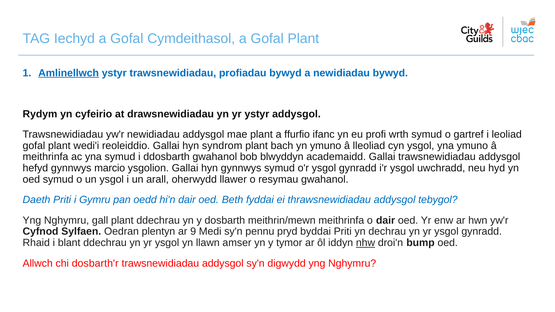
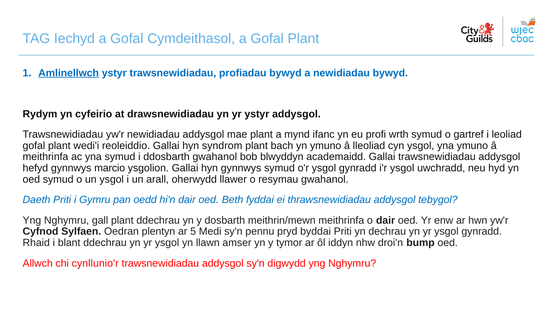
ffurfio: ffurfio -> mynd
9: 9 -> 5
nhw underline: present -> none
dosbarth'r: dosbarth'r -> cynllunio'r
